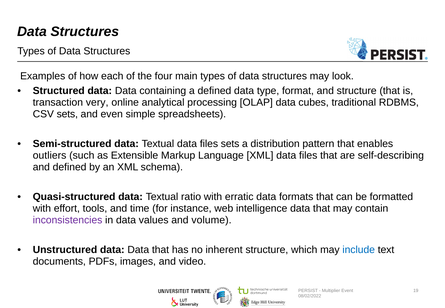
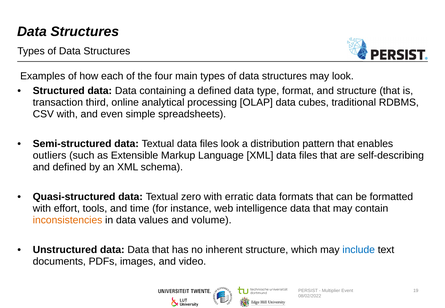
very: very -> third
CSV sets: sets -> with
files sets: sets -> look
ratio: ratio -> zero
inconsistencies colour: purple -> orange
